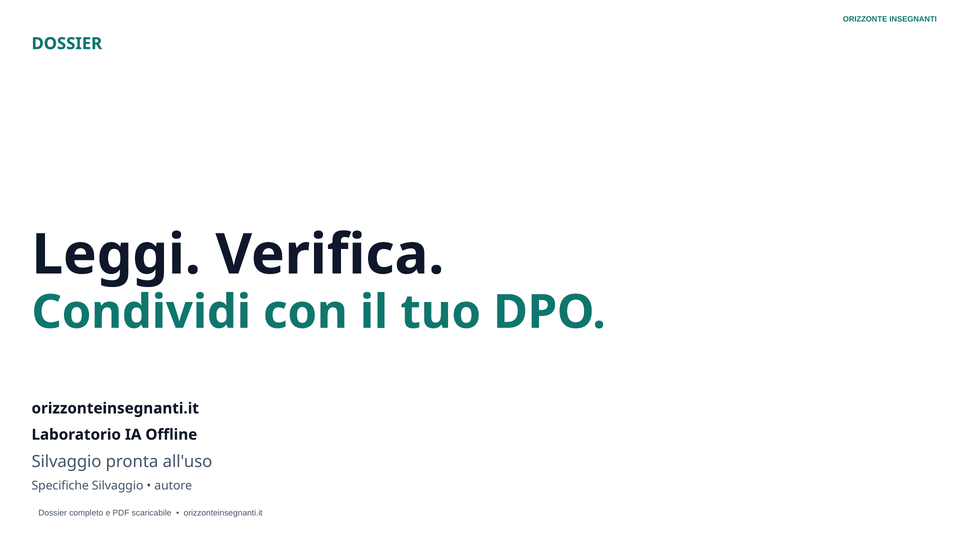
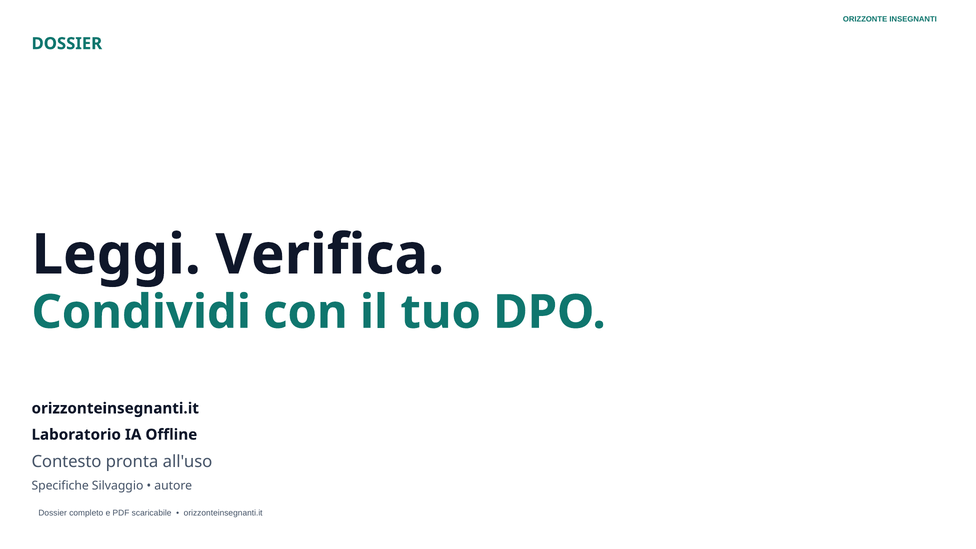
Silvaggio at (66, 462): Silvaggio -> Contesto
